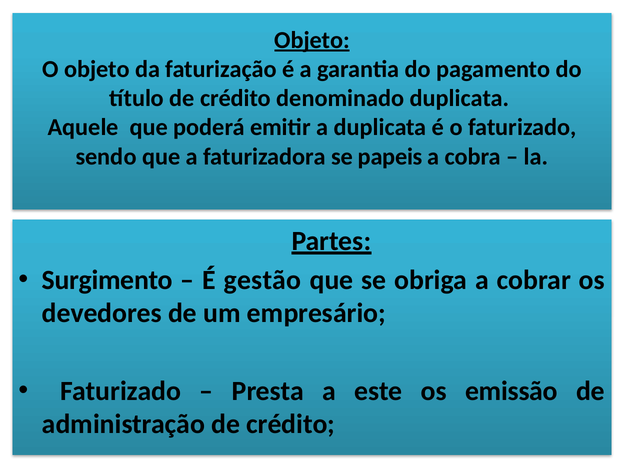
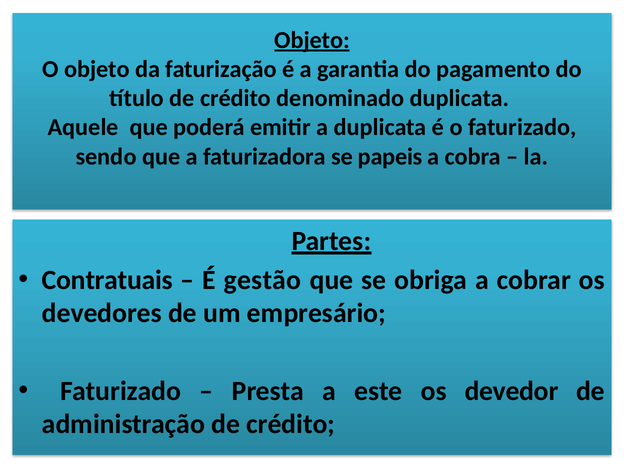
Surgimento: Surgimento -> Contratuais
emissão: emissão -> devedor
